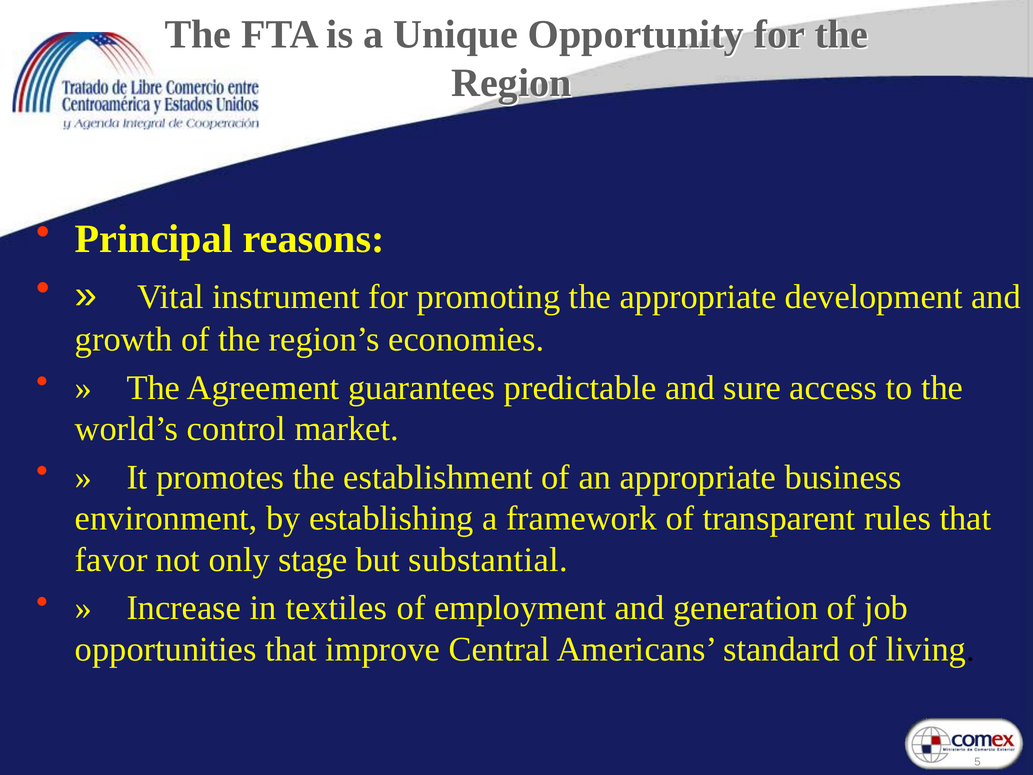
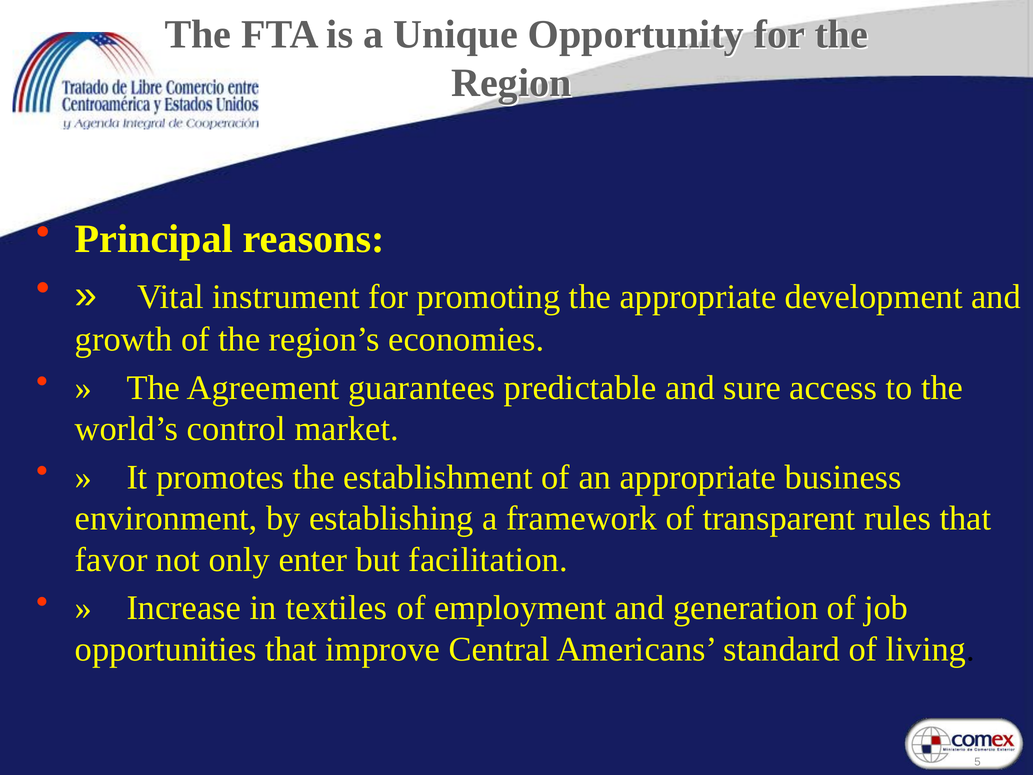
stage: stage -> enter
substantial: substantial -> facilitation
